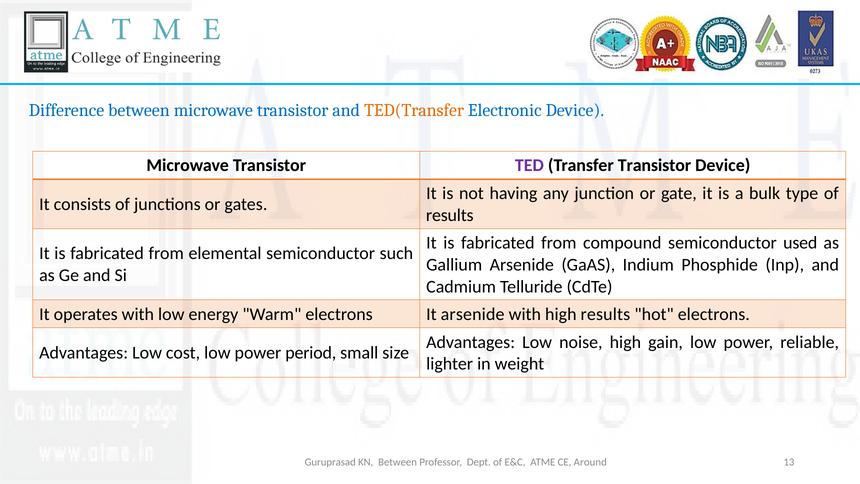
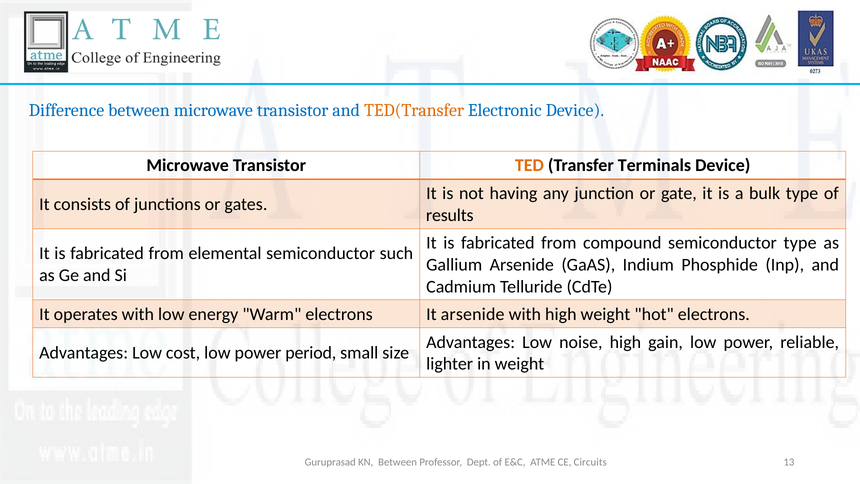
TED colour: purple -> orange
Transfer Transistor: Transistor -> Terminals
semiconductor used: used -> type
high results: results -> weight
Around: Around -> Circuits
